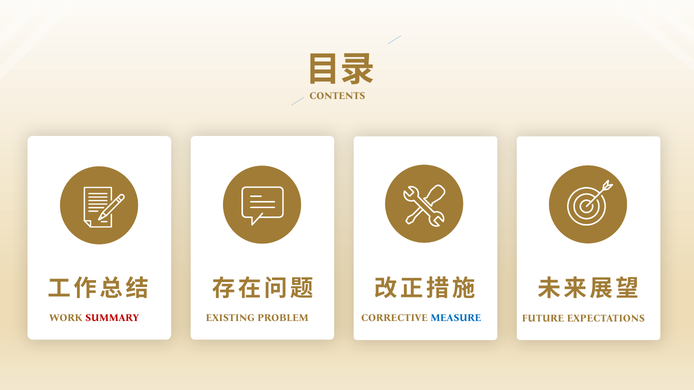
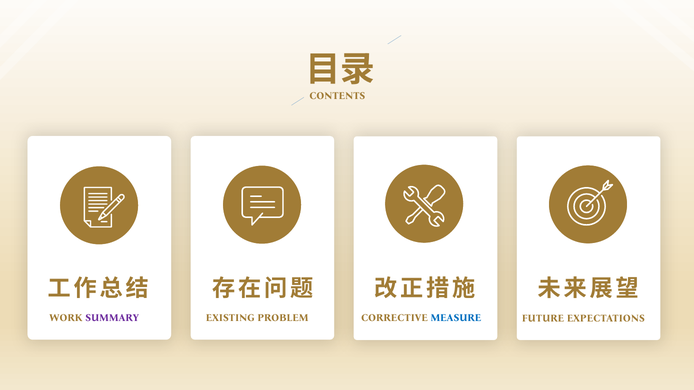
SUMMARY colour: red -> purple
